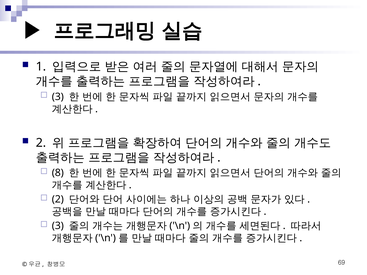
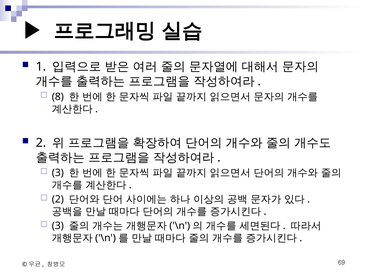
3 at (58, 97): 3 -> 8
8 at (58, 173): 8 -> 3
